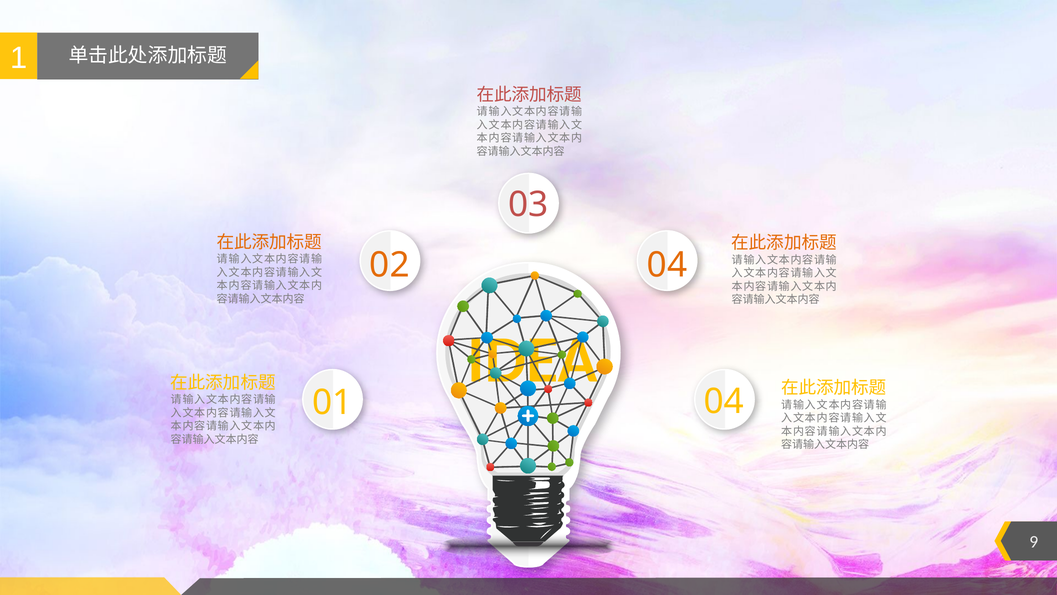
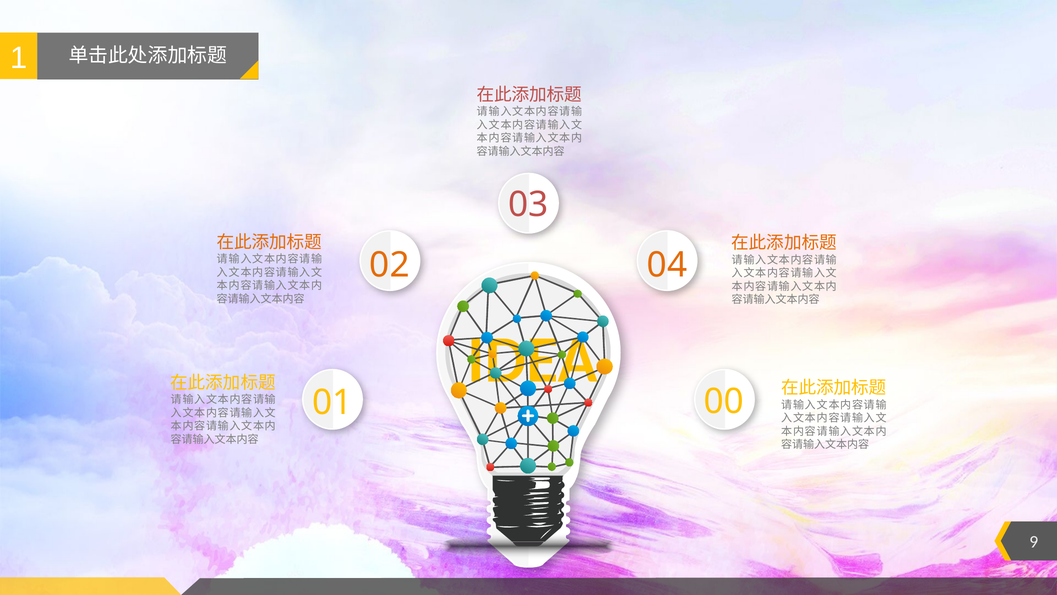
01 04: 04 -> 00
